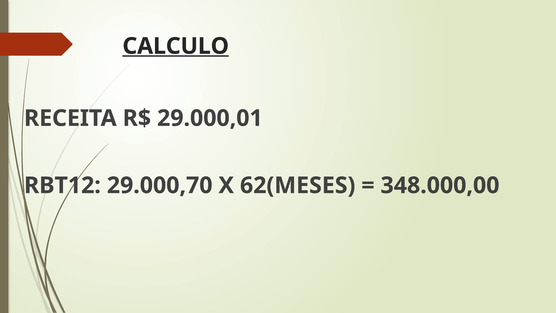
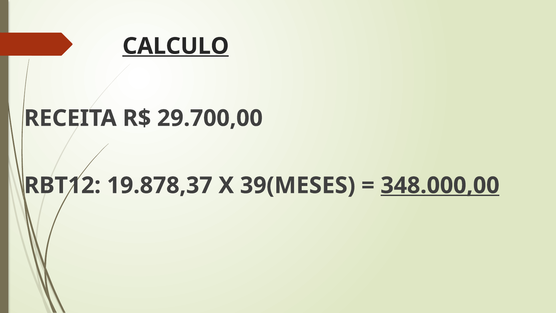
29.000,01: 29.000,01 -> 29.700,00
29.000,70: 29.000,70 -> 19.878,37
62(MESES: 62(MESES -> 39(MESES
348.000,00 underline: none -> present
